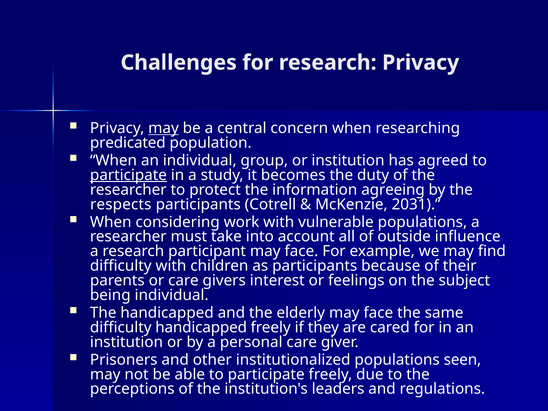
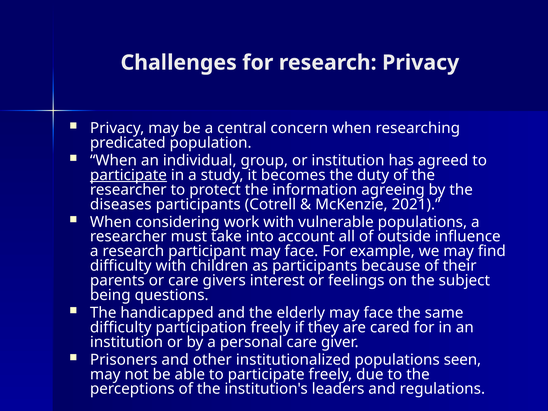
may at (164, 128) underline: present -> none
respects: respects -> diseases
2031: 2031 -> 2021
being individual: individual -> questions
difficulty handicapped: handicapped -> participation
